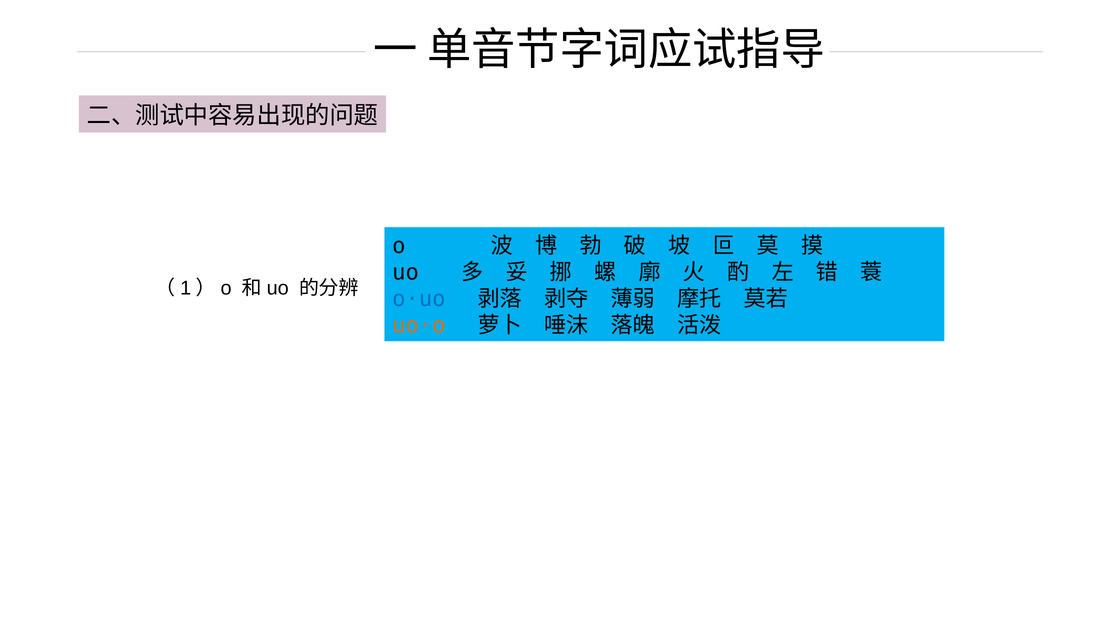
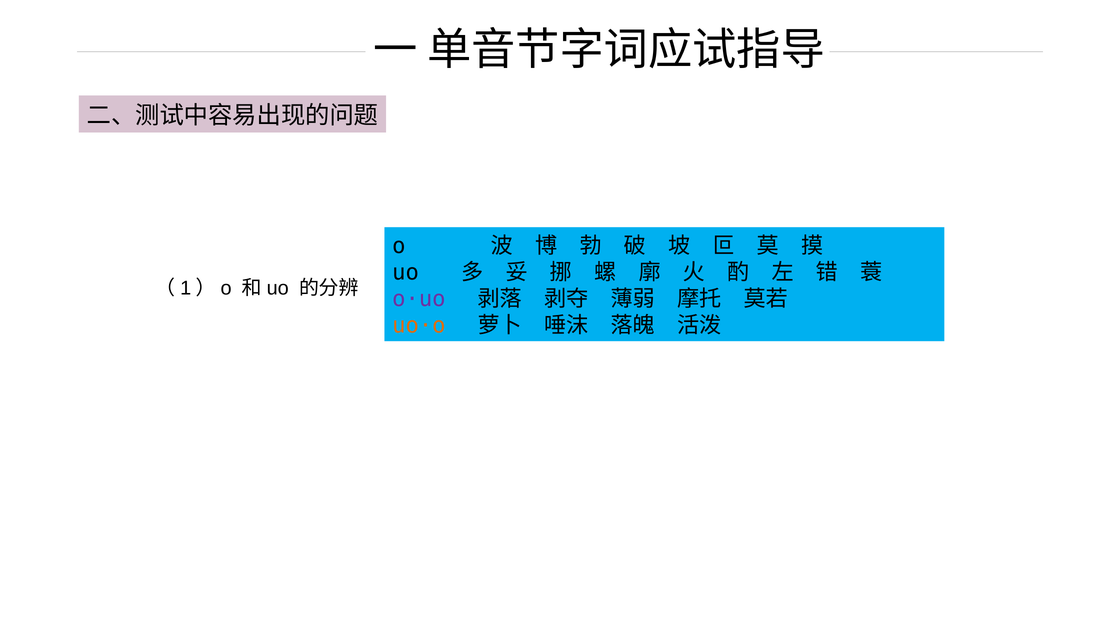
o·uo colour: blue -> purple
